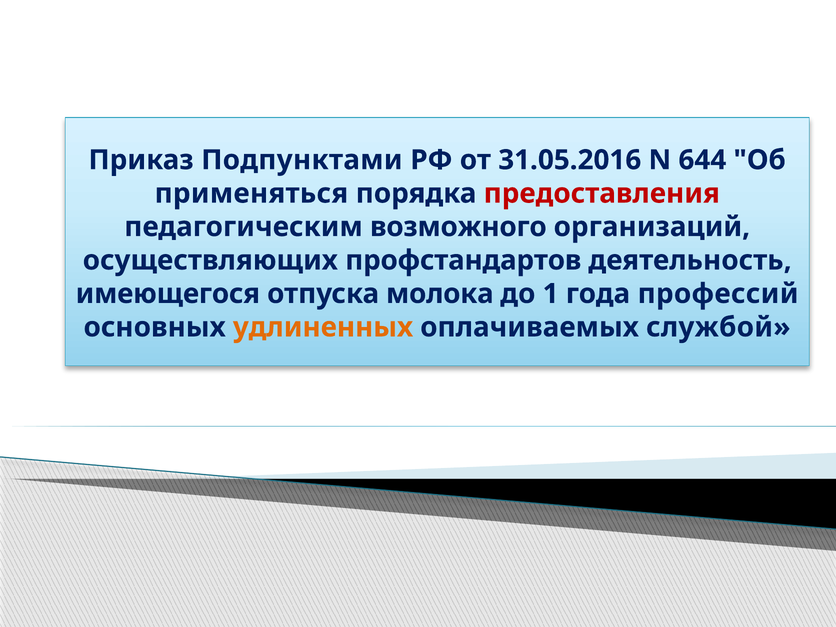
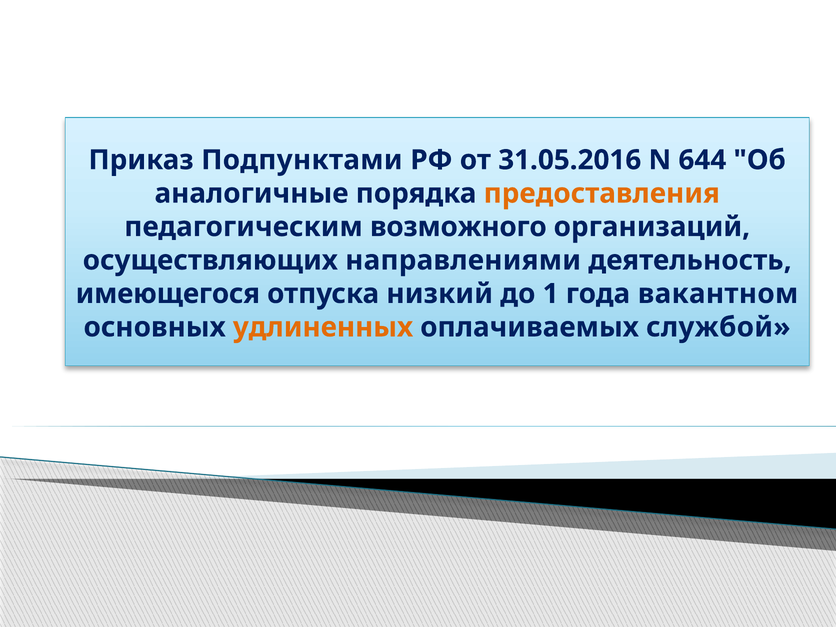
применяться: применяться -> аналогичные
предоставления colour: red -> orange
профстандартов: профстандартов -> направлениями
молока: молока -> низкий
профессий: профессий -> вакантном
